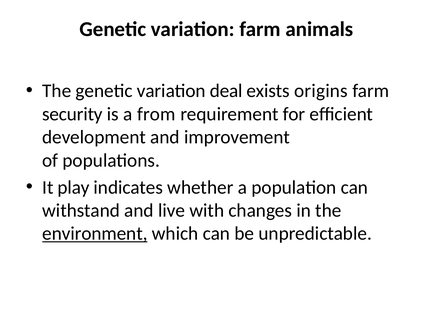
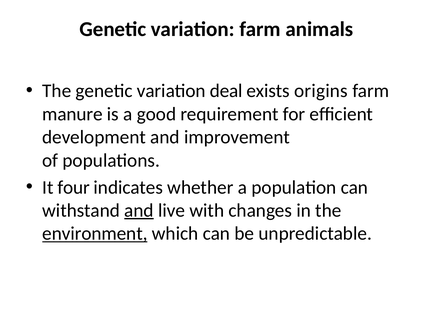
security: security -> manure
from: from -> good
play: play -> four
and at (139, 210) underline: none -> present
